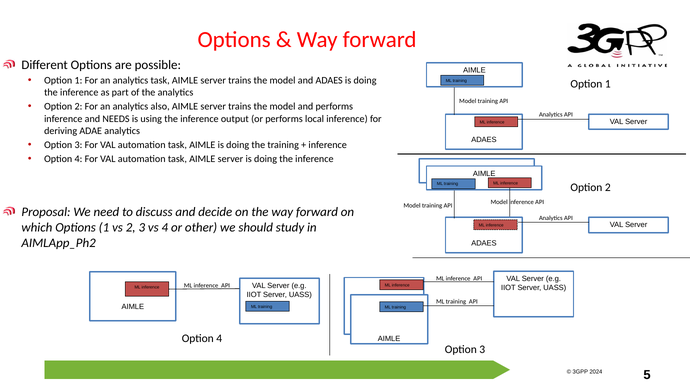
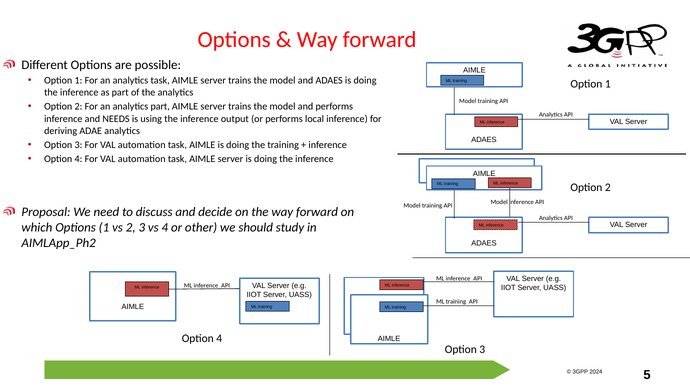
analytics also: also -> part
